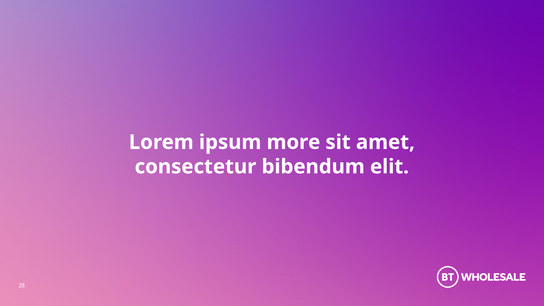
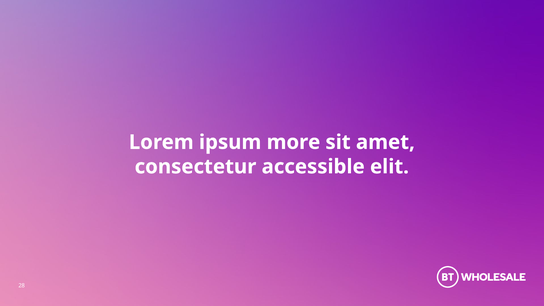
bibendum: bibendum -> accessible
